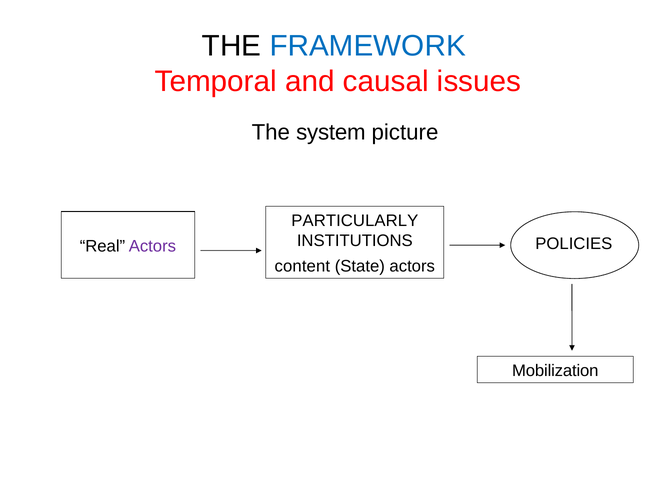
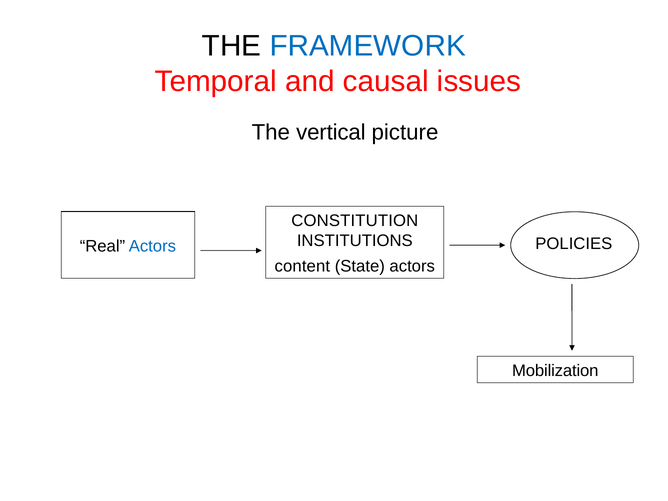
system: system -> vertical
PARTICULARLY: PARTICULARLY -> CONSTITUTION
Actors at (152, 246) colour: purple -> blue
